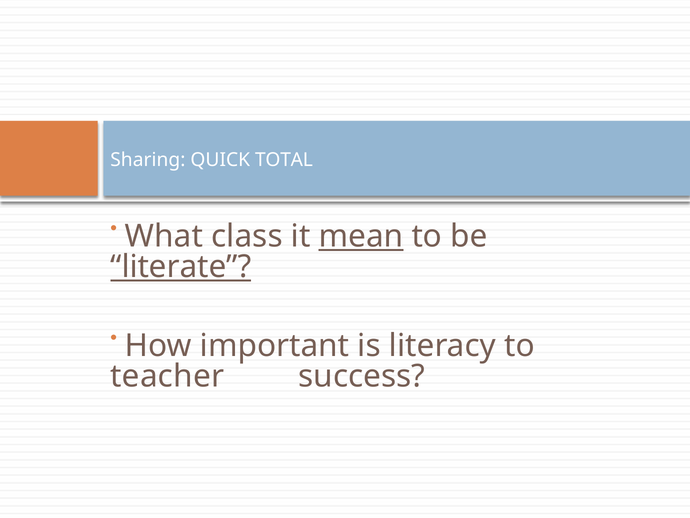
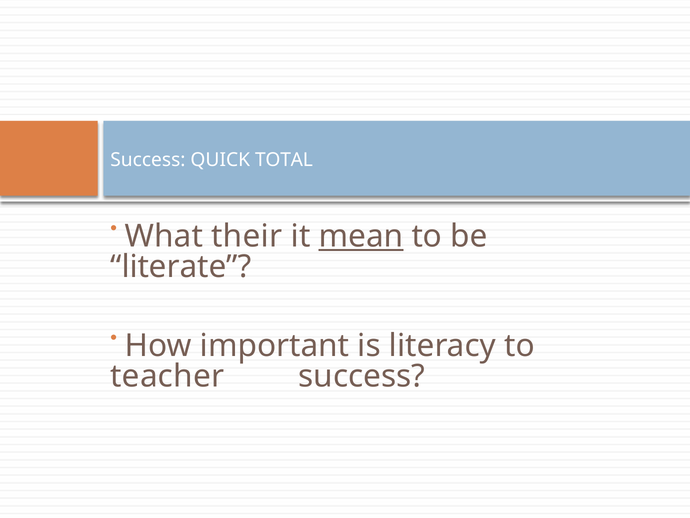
Sharing at (148, 160): Sharing -> Success
class: class -> their
literate underline: present -> none
